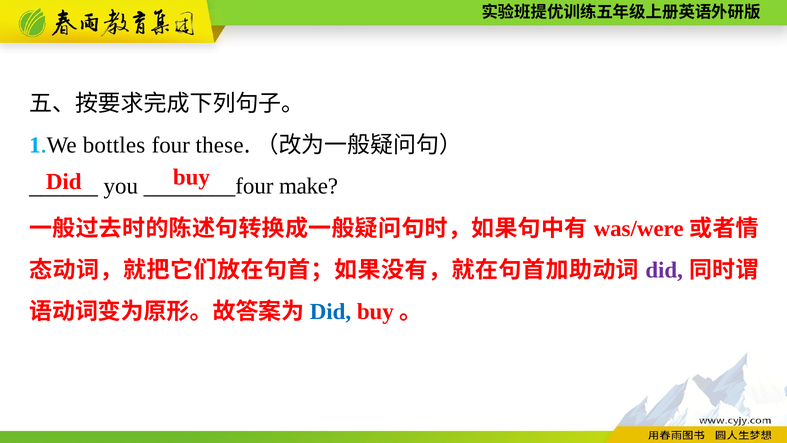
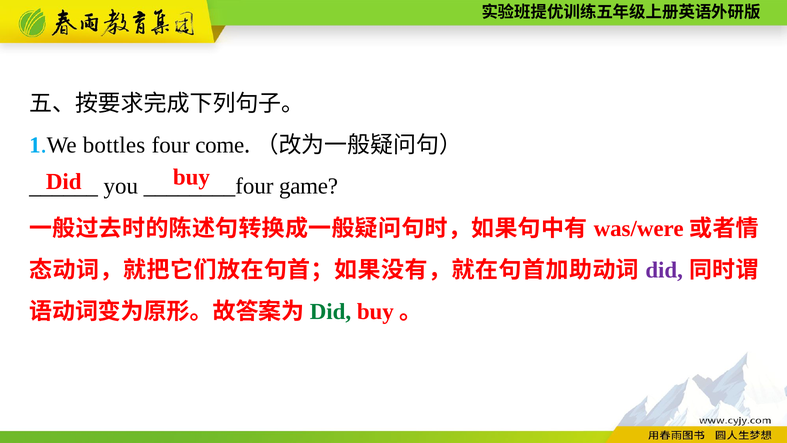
these: these -> come
make: make -> game
Did at (330, 311) colour: blue -> green
